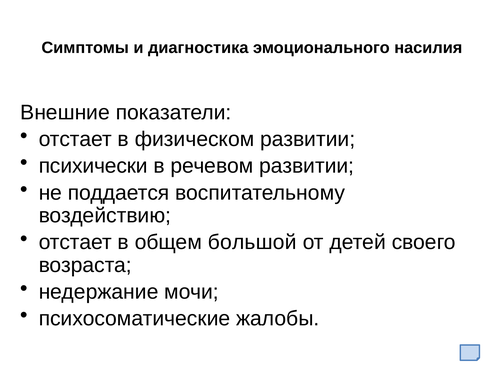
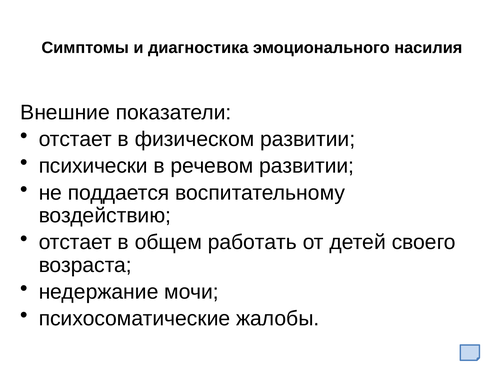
большой: большой -> работать
